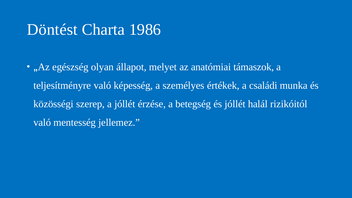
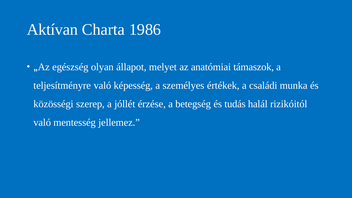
Döntést: Döntést -> Aktívan
és jóllét: jóllét -> tudás
